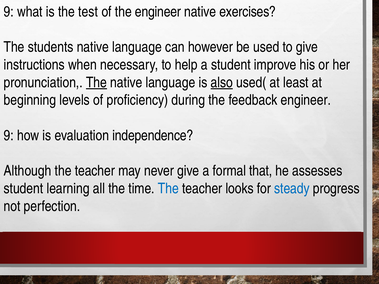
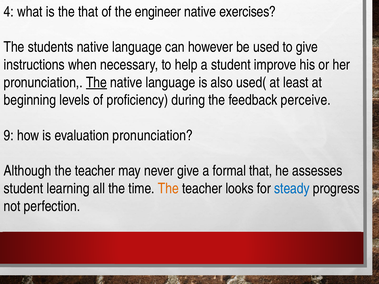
9 at (9, 12): 9 -> 4
the test: test -> that
also underline: present -> none
feedback engineer: engineer -> perceive
evaluation independence: independence -> pronunciation
The at (168, 189) colour: blue -> orange
